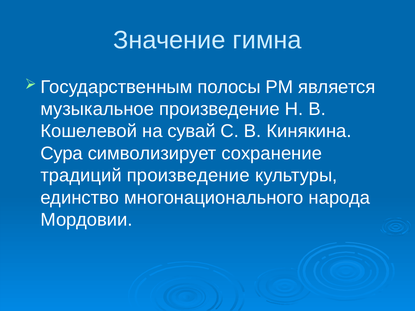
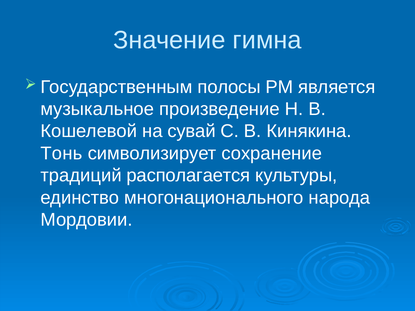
Сура: Сура -> Тонь
традиций произведение: произведение -> располагается
